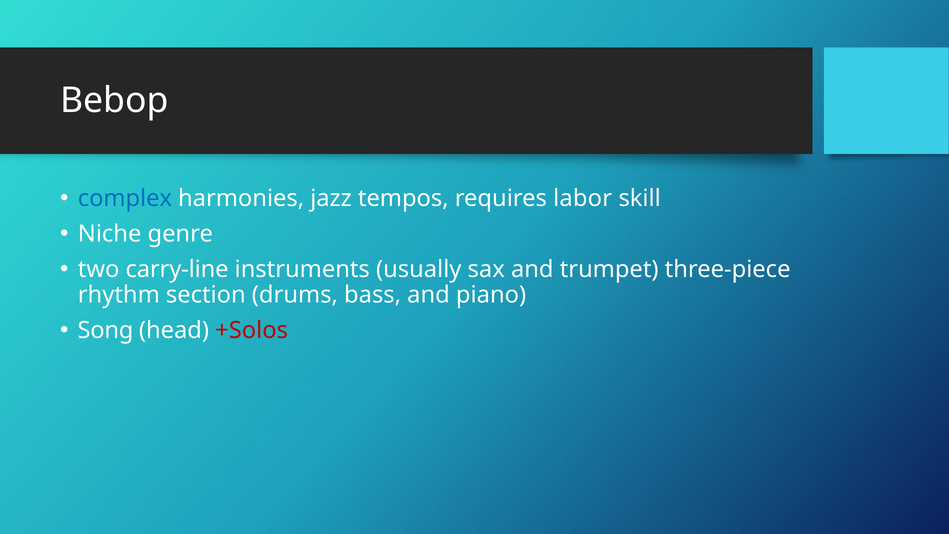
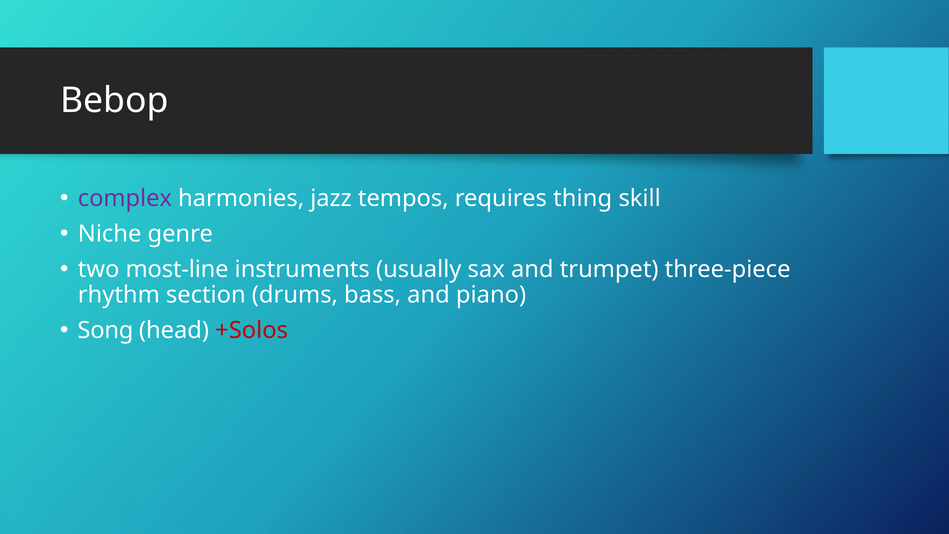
complex colour: blue -> purple
labor: labor -> thing
carry-line: carry-line -> most-line
